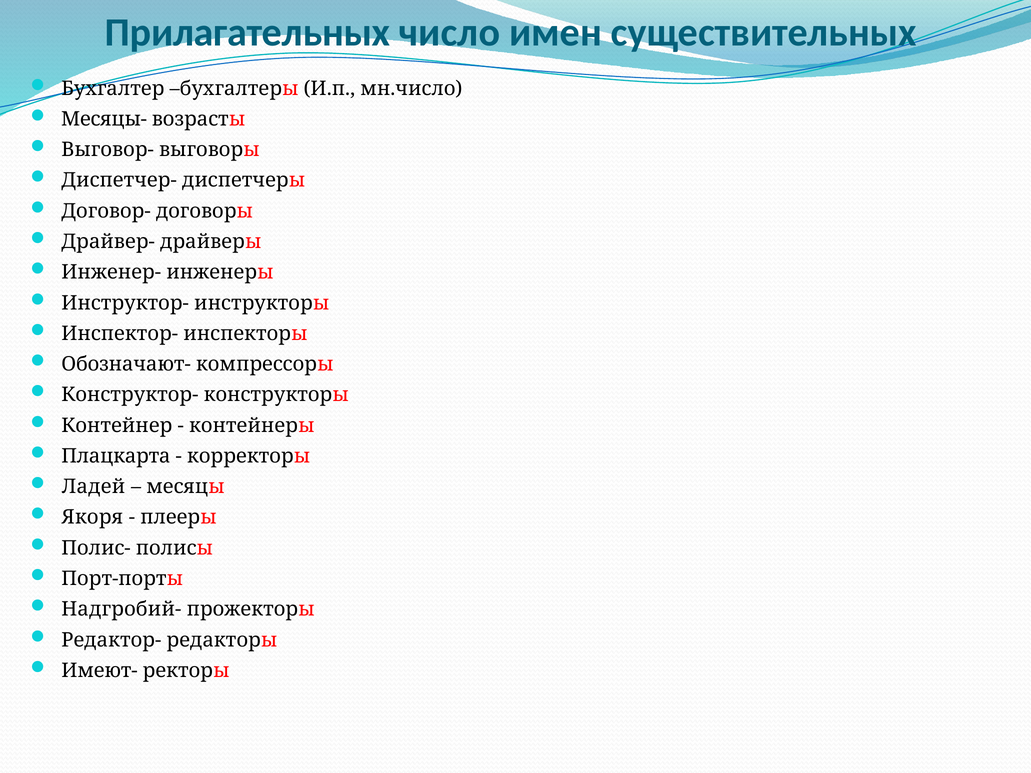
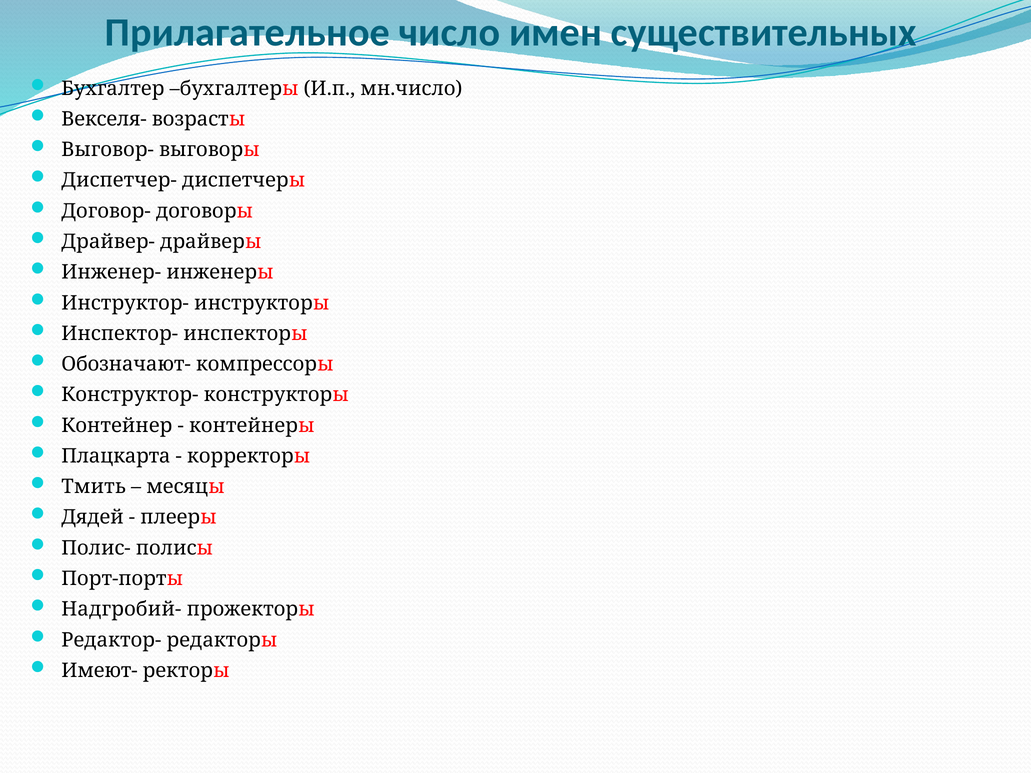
Прилагательных: Прилагательных -> Прилагательное
Месяцы-: Месяцы- -> Векселя-
Ладей: Ладей -> Тмить
Якоря: Якоря -> Дядей
